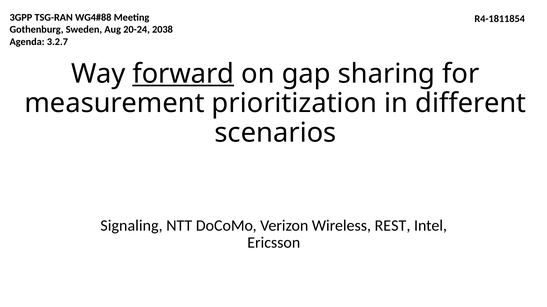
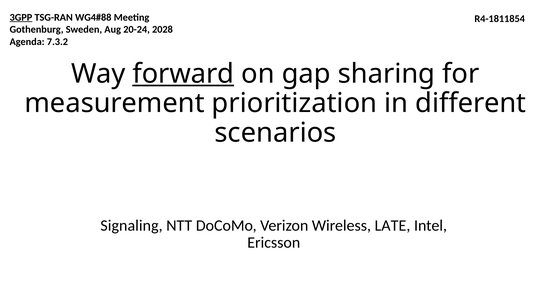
3GPP underline: none -> present
2038: 2038 -> 2028
3.2.7: 3.2.7 -> 7.3.2
REST: REST -> LATE
